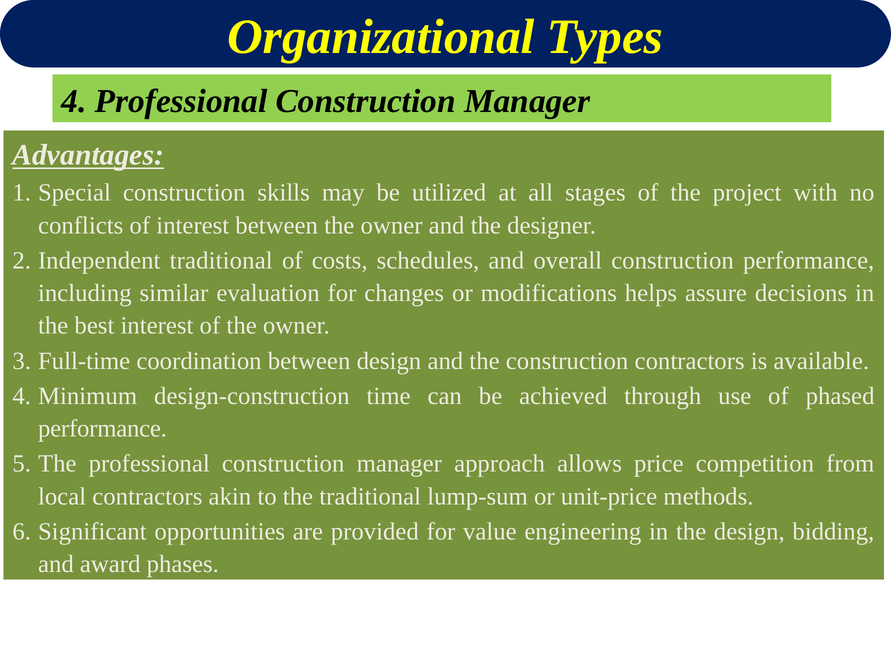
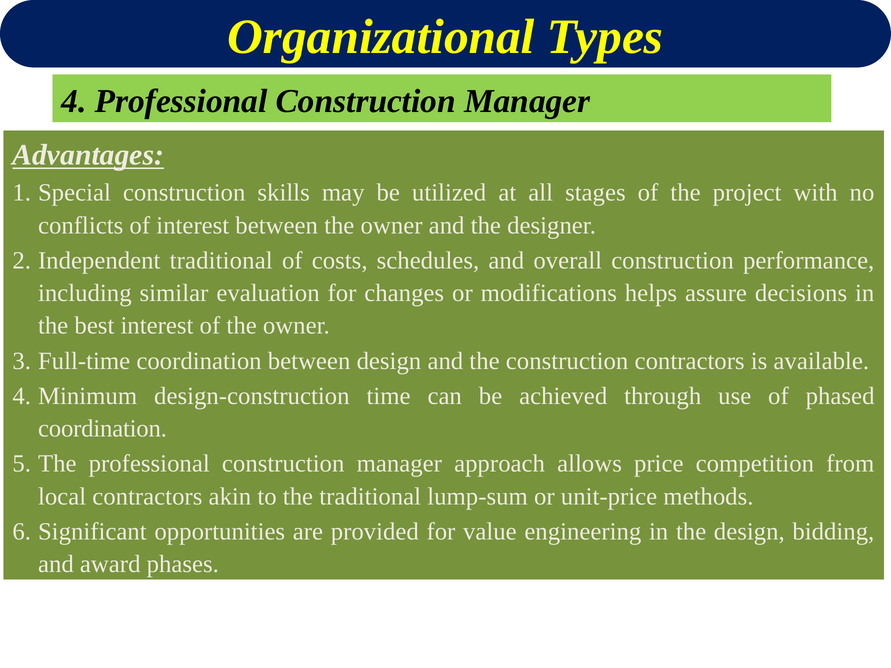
performance at (102, 429): performance -> coordination
